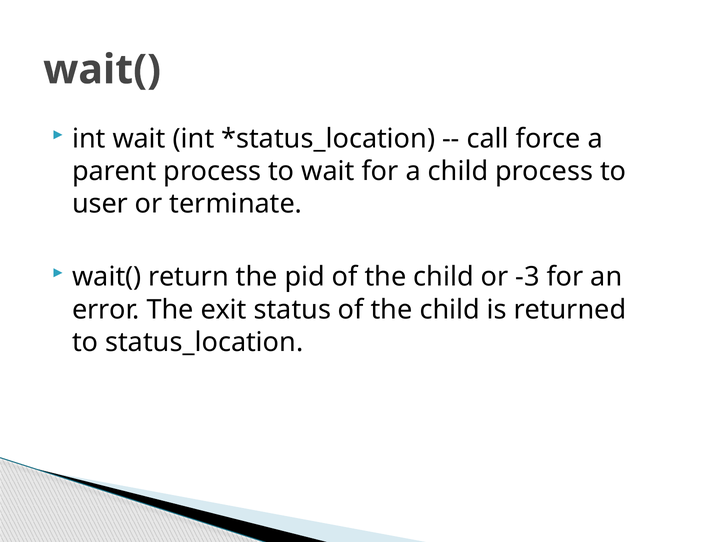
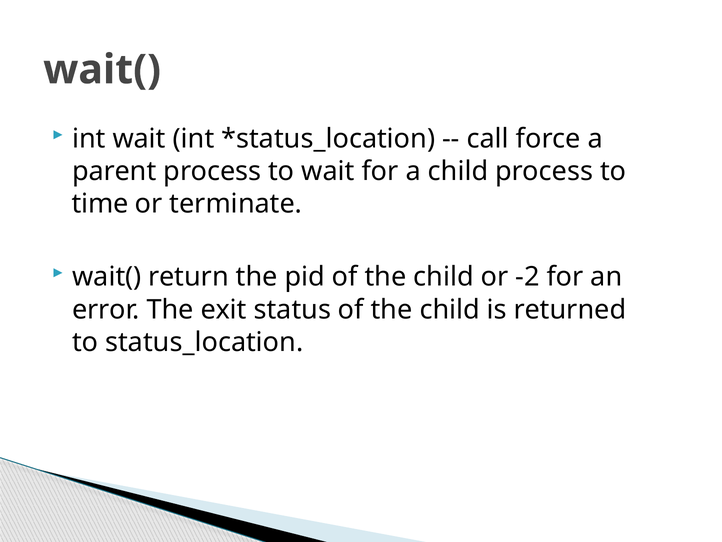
user: user -> time
-3: -3 -> -2
